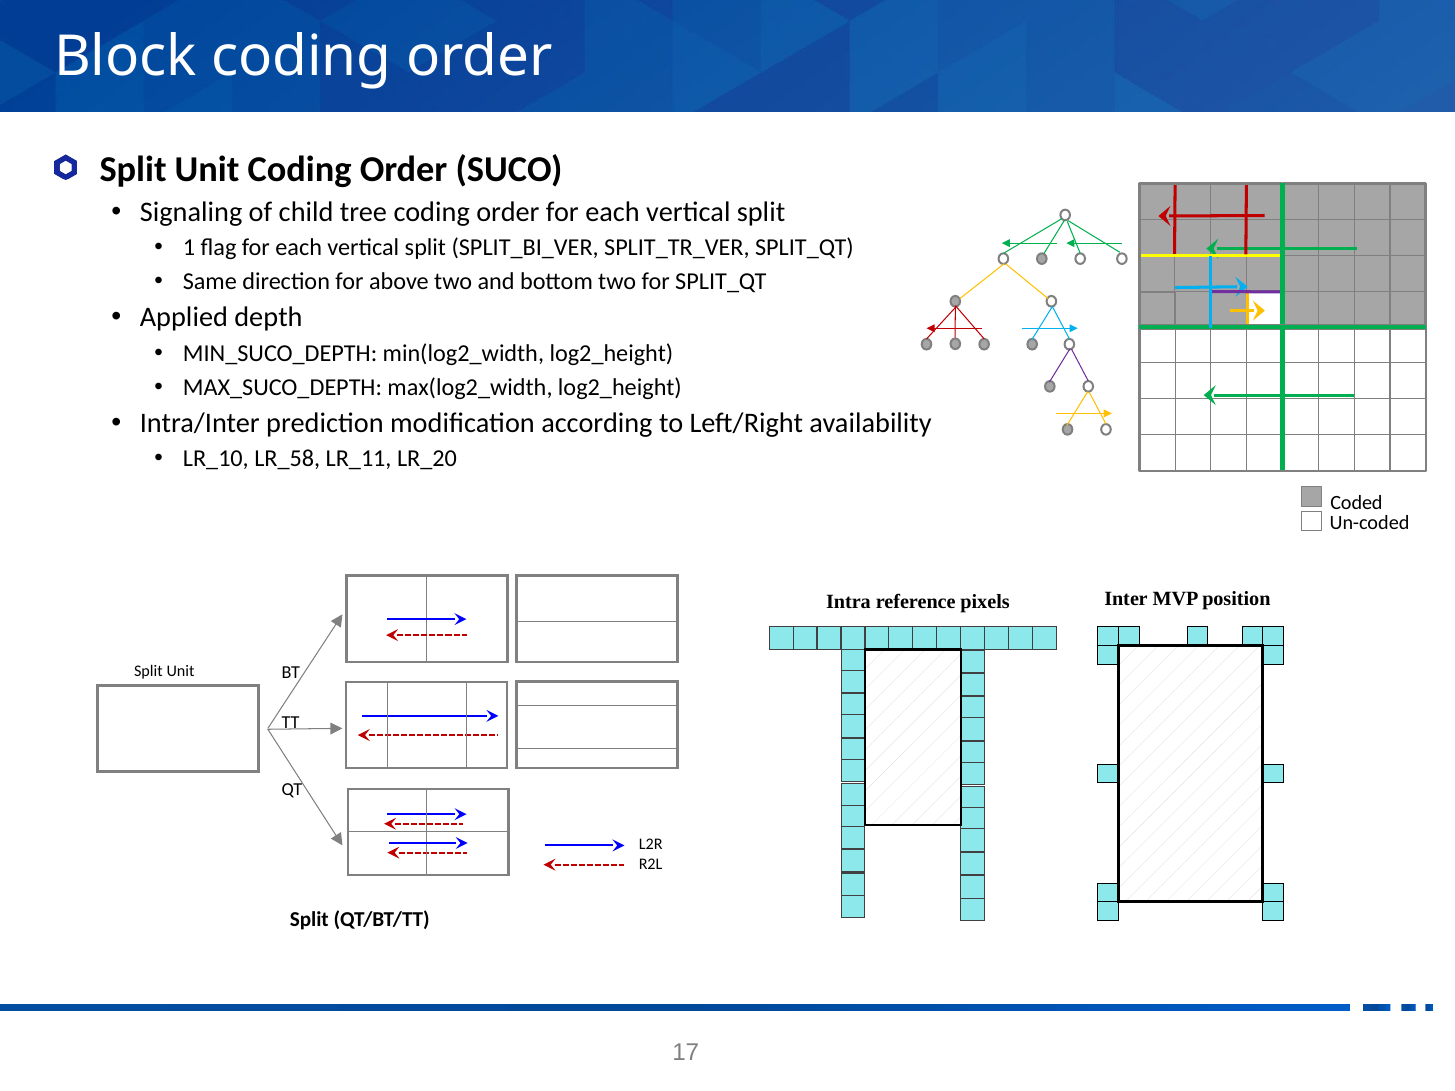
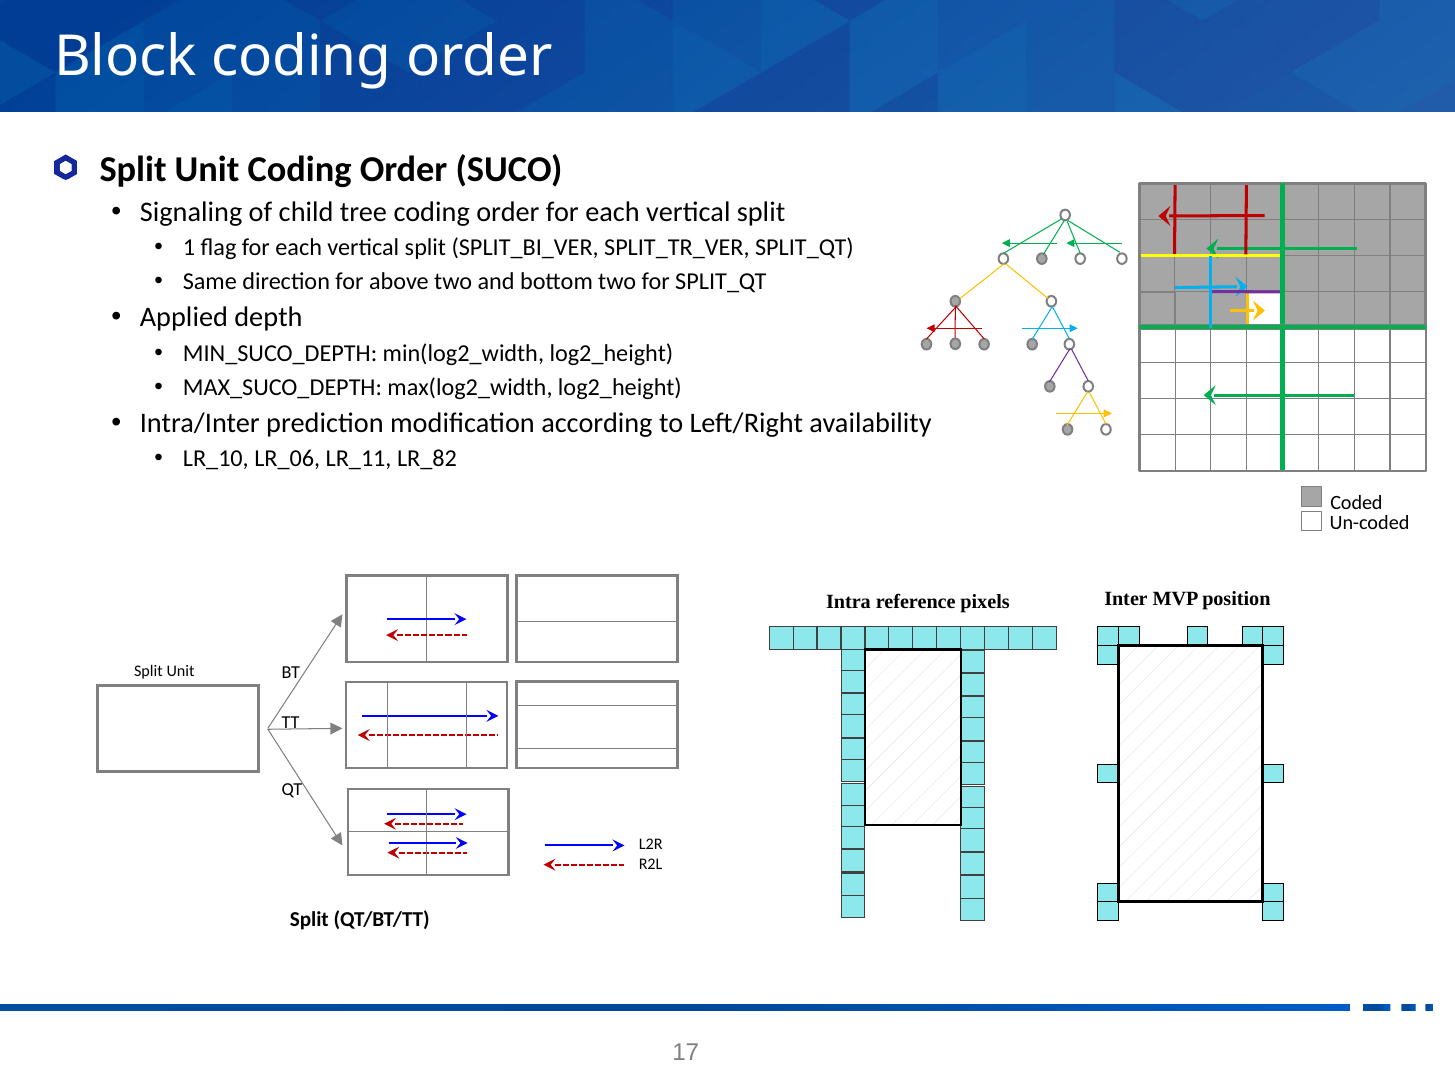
LR_58: LR_58 -> LR_06
LR_20: LR_20 -> LR_82
